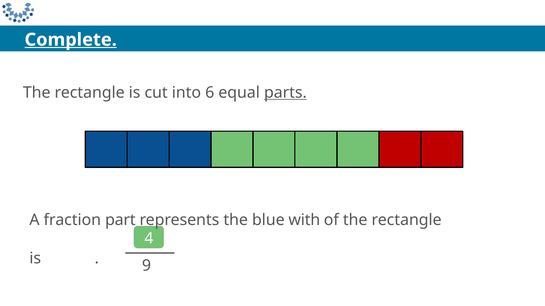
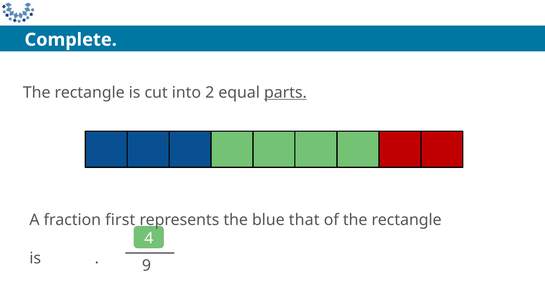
Complete underline: present -> none
6: 6 -> 2
part: part -> first
with: with -> that
